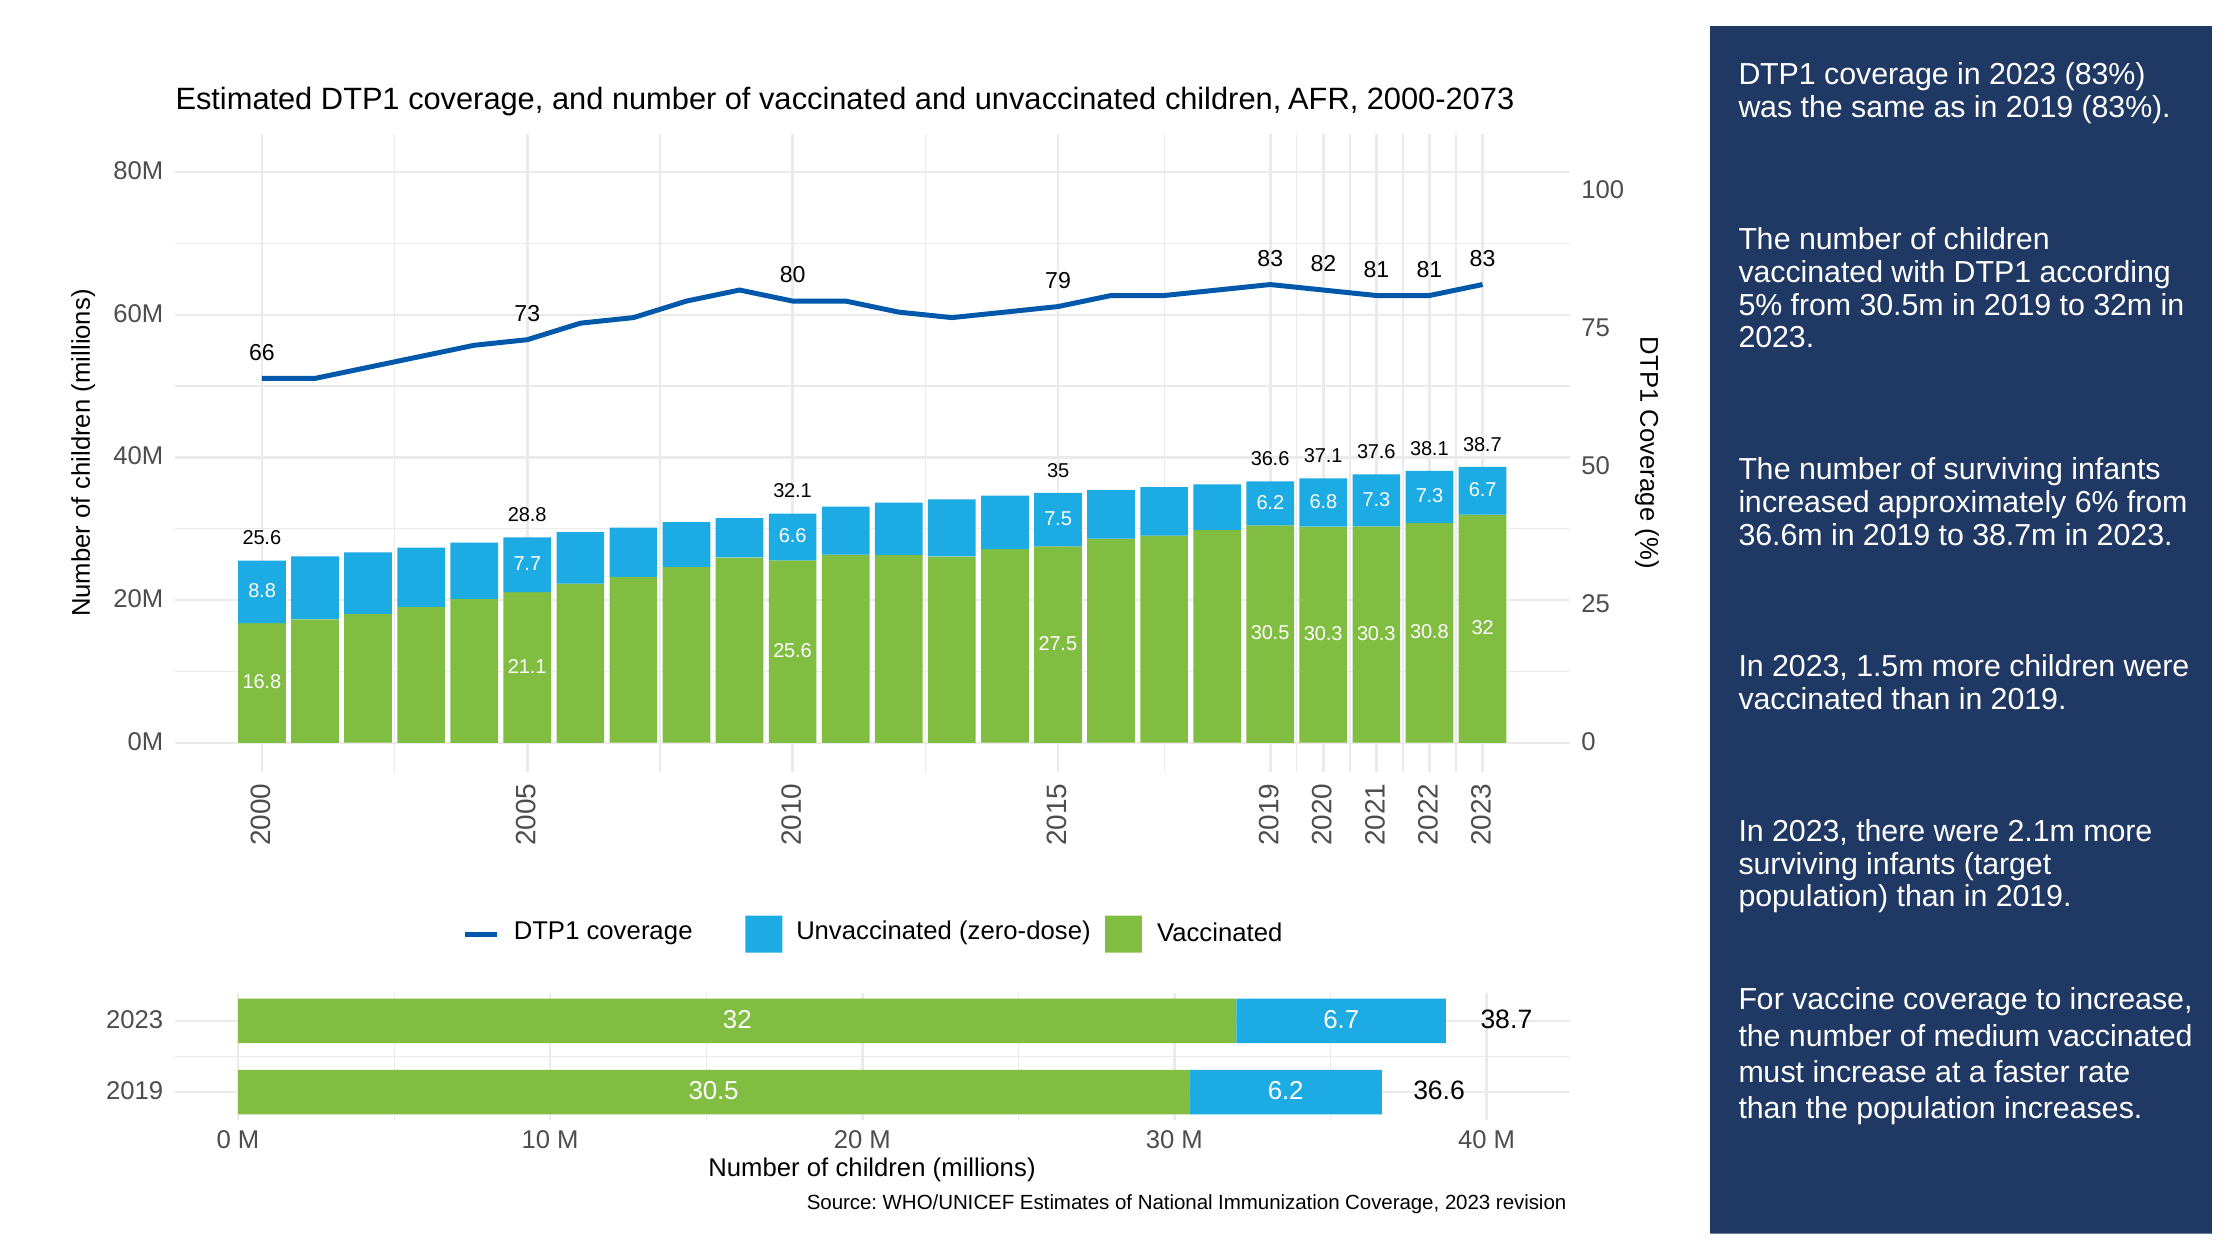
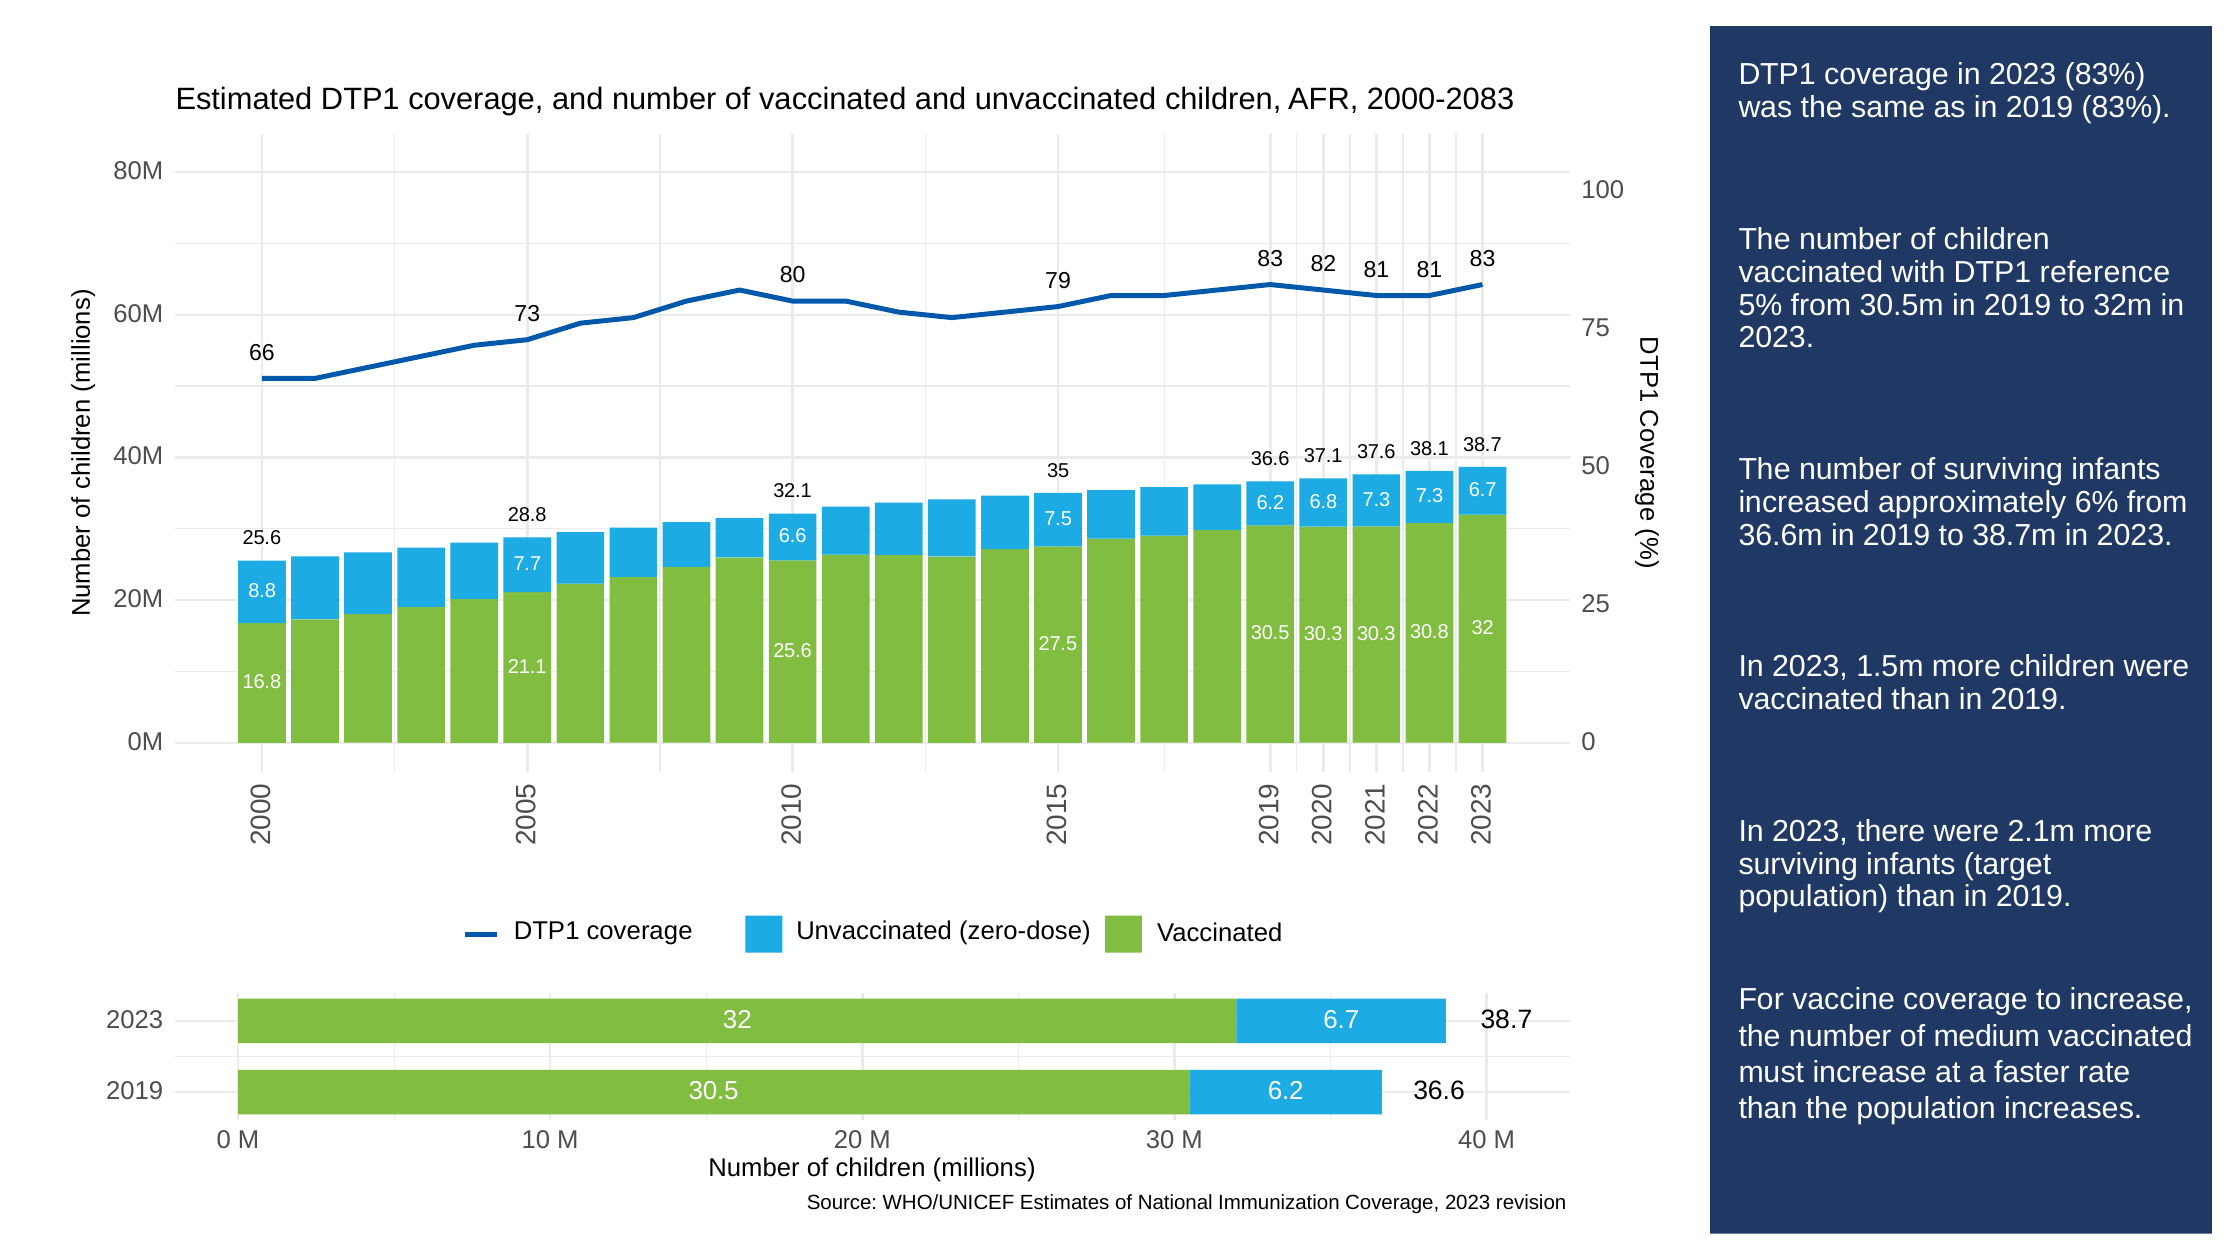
2000-2073: 2000-2073 -> 2000-2083
according: according -> reference
